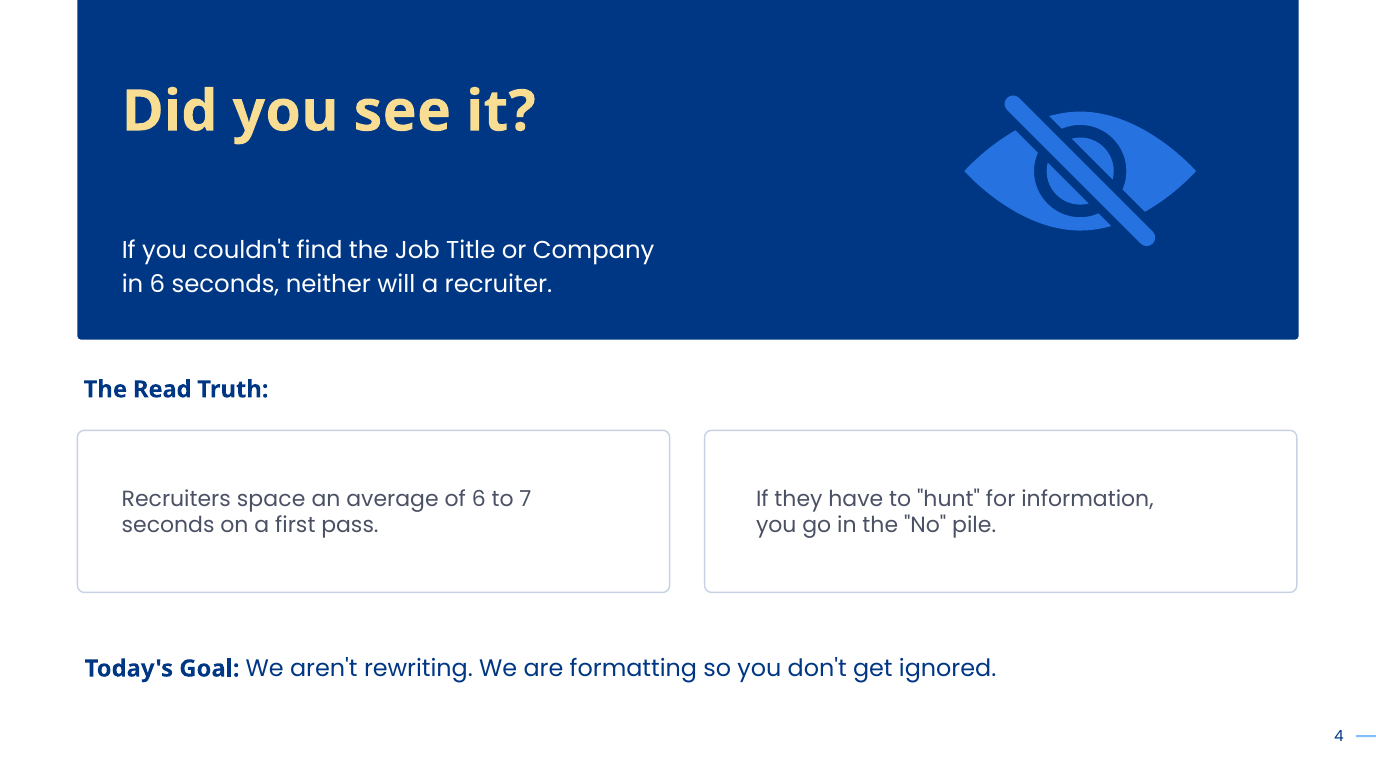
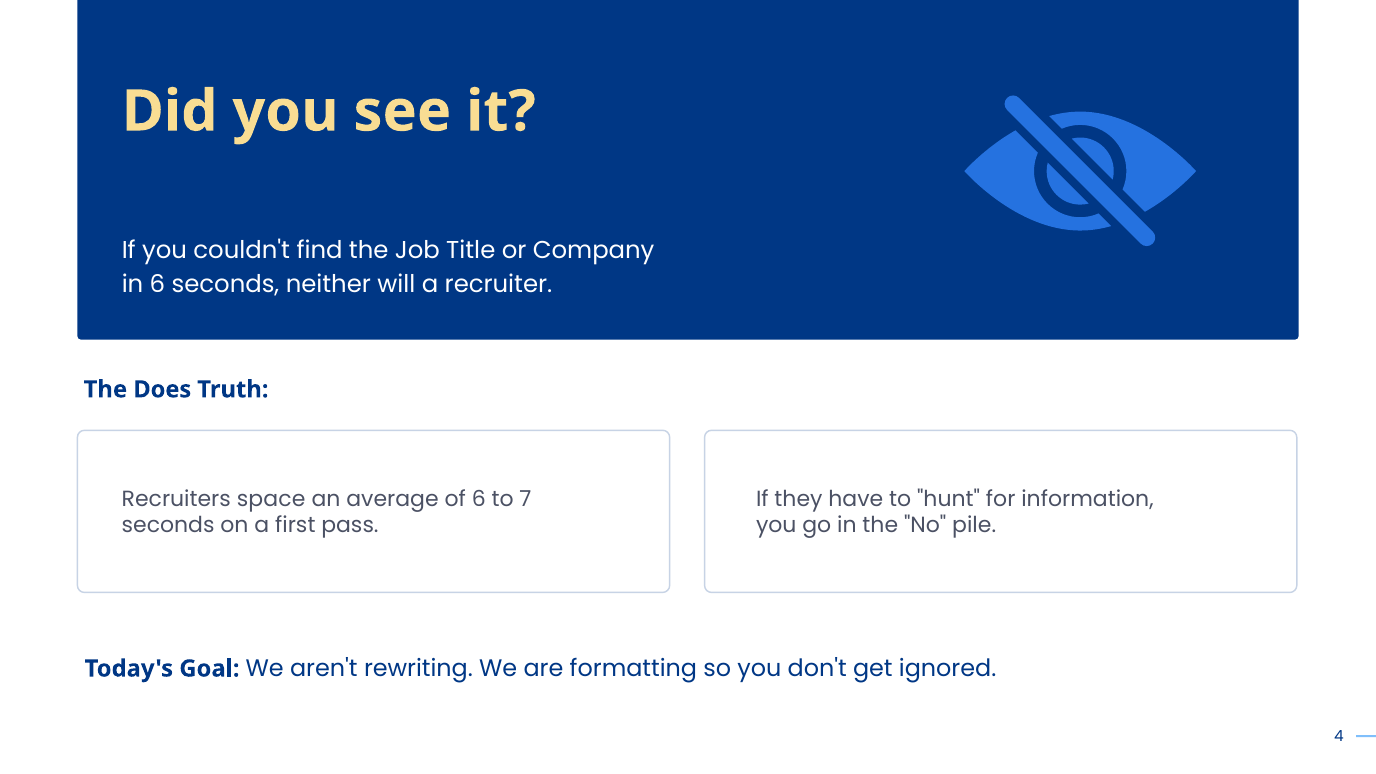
Read: Read -> Does
